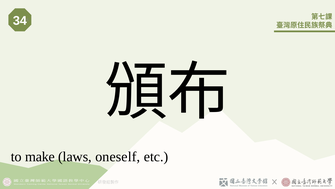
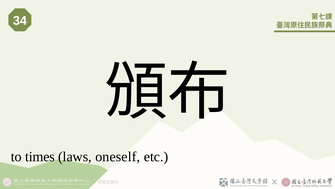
make: make -> times
